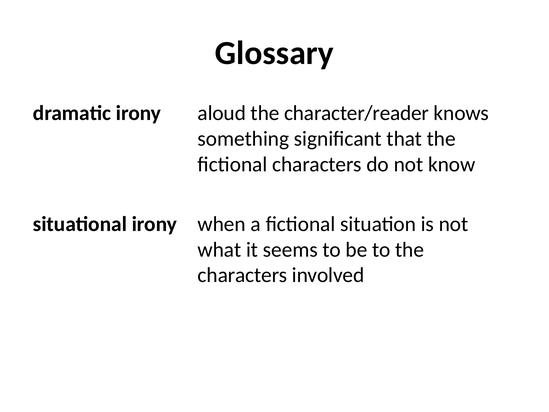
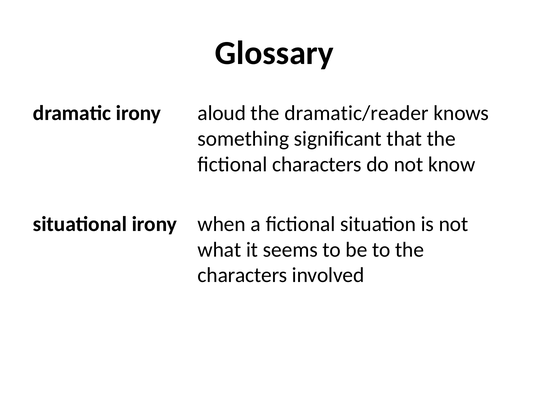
character/reader: character/reader -> dramatic/reader
